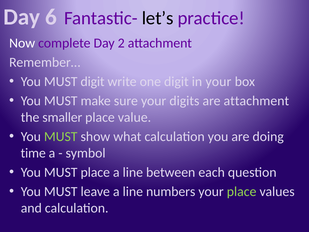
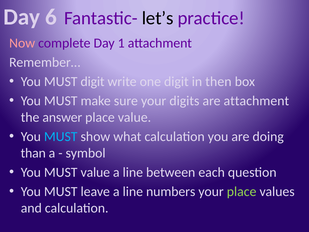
Now colour: white -> pink
2: 2 -> 1
in your: your -> then
smaller: smaller -> answer
MUST at (61, 136) colour: light green -> light blue
time: time -> than
MUST place: place -> value
